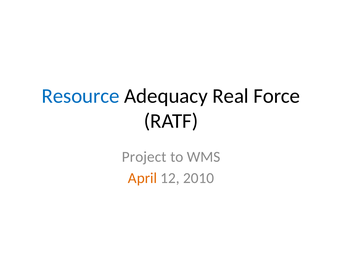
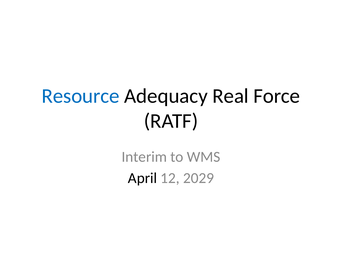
Project: Project -> Interim
April colour: orange -> black
2010: 2010 -> 2029
